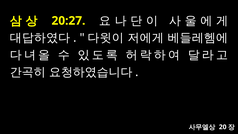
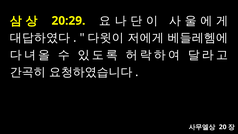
20:27: 20:27 -> 20:29
